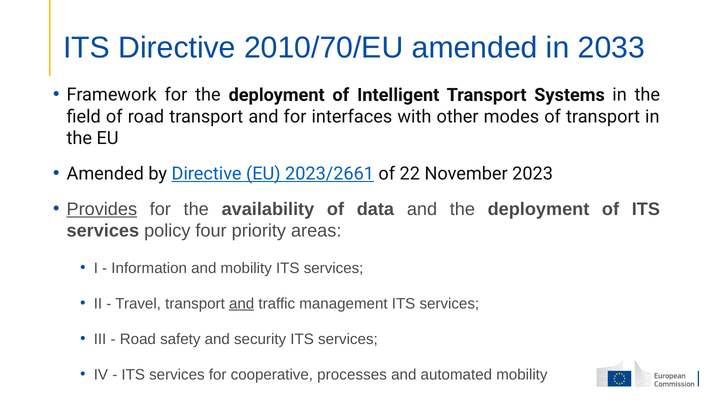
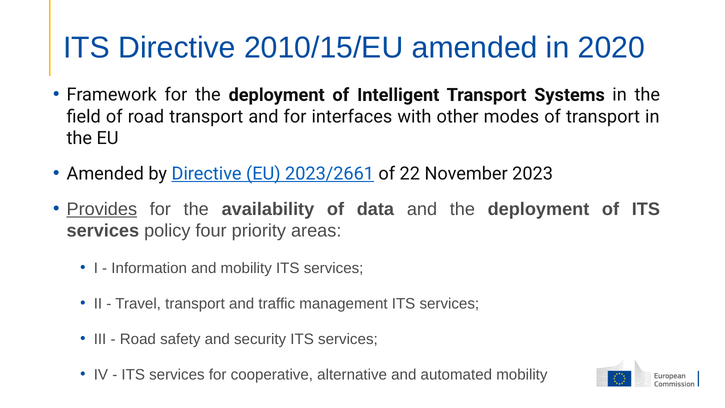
2010/70/EU: 2010/70/EU -> 2010/15/EU
2033: 2033 -> 2020
and at (242, 303) underline: present -> none
processes: processes -> alternative
